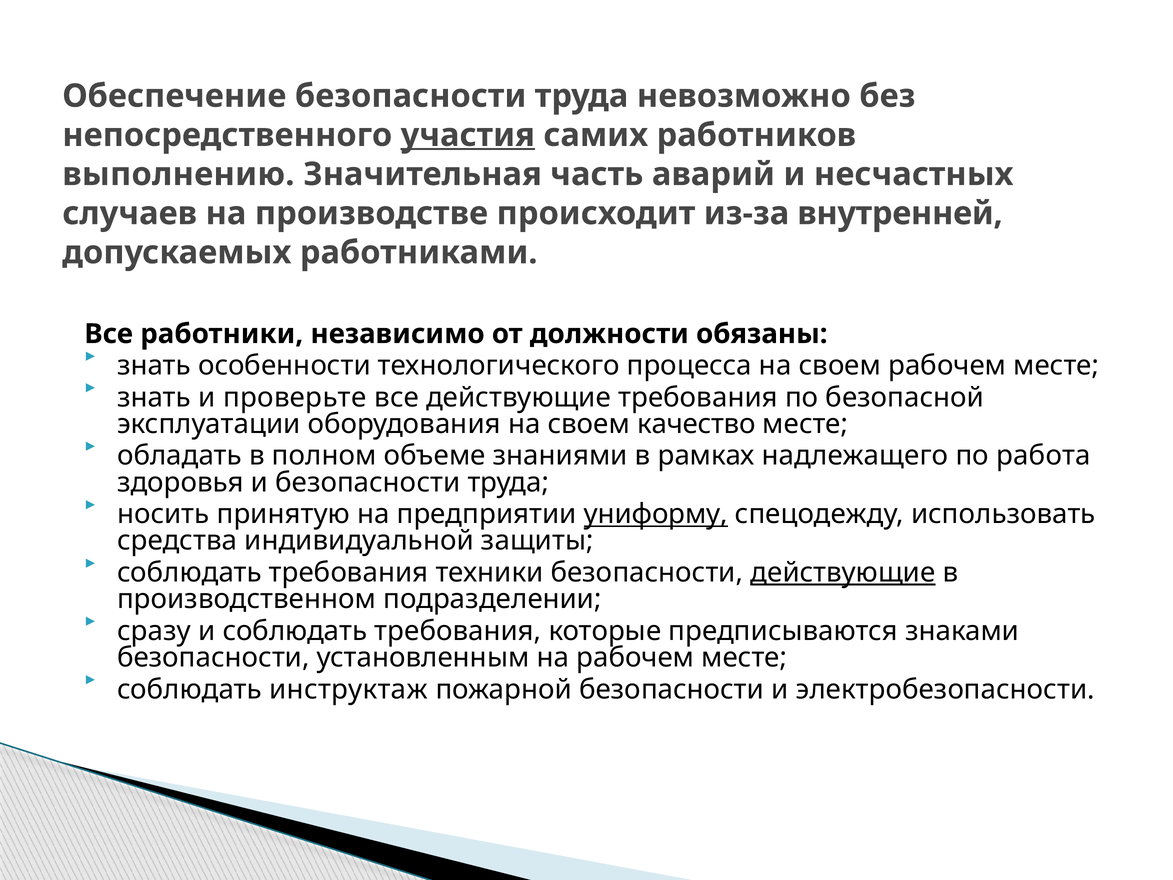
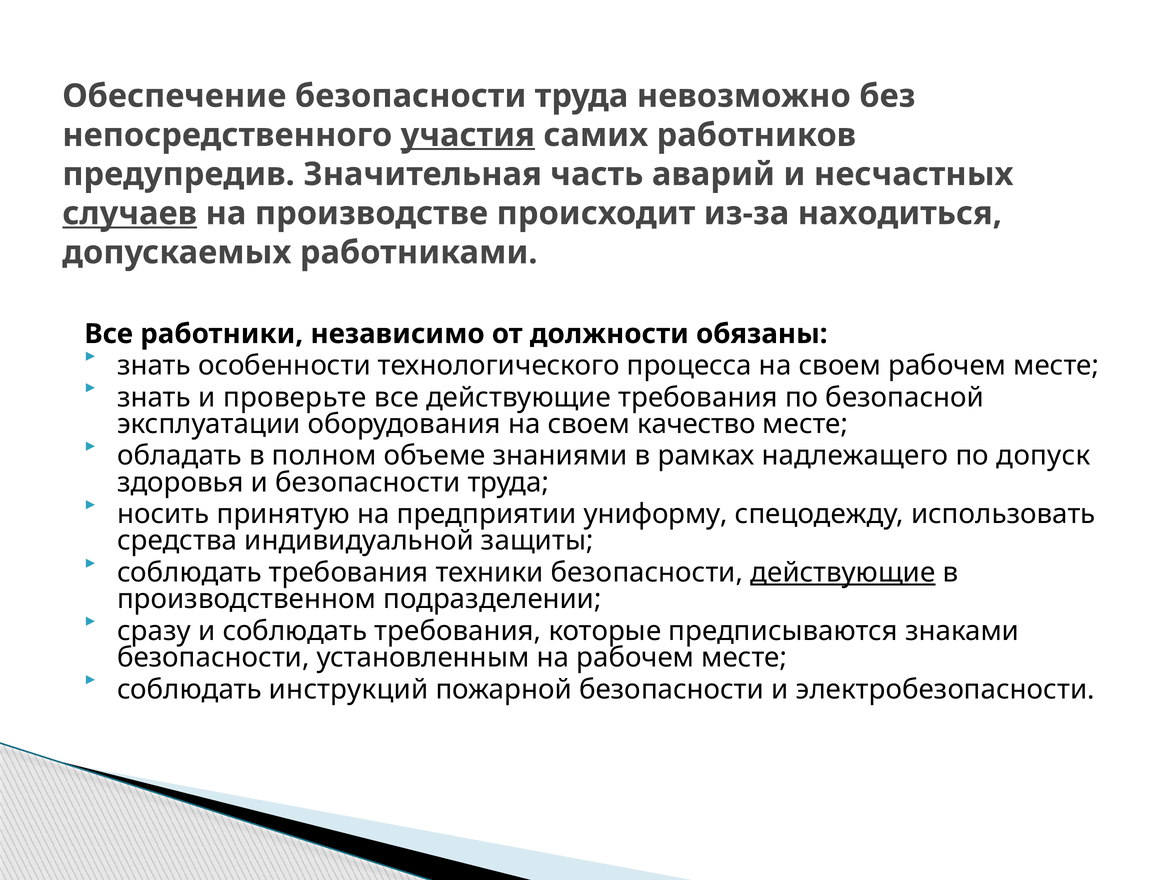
выполнению: выполнению -> предупредив
случаев underline: none -> present
внутренней: внутренней -> находиться
работа: работа -> допуск
униформу underline: present -> none
инструктаж: инструктаж -> инструкций
